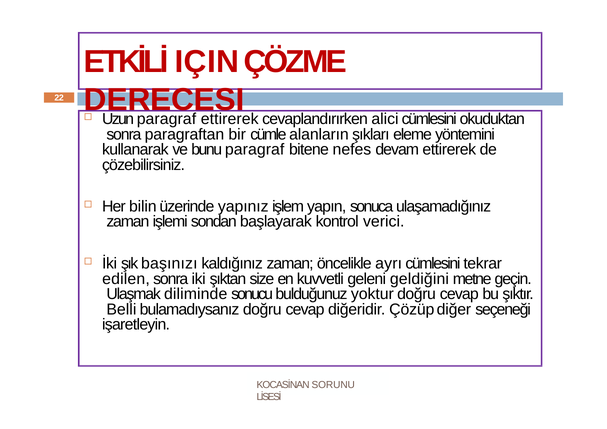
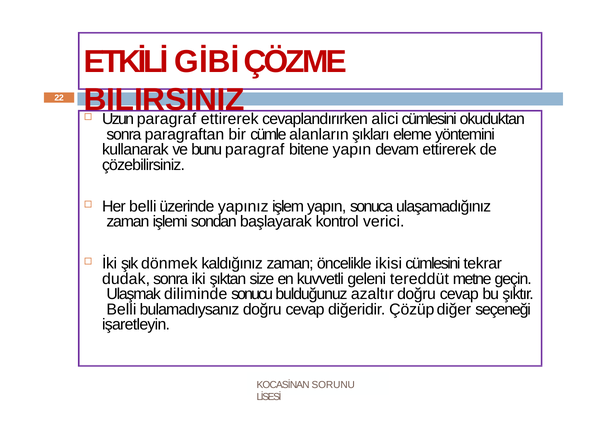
IÇIN: IÇIN -> GİBİ
DERECESI: DERECESI -> BILIRSINIZ
bitene nefes: nefes -> yapın
Her bilin: bilin -> belli
başınızı: başınızı -> dönmek
ayrı: ayrı -> ikisi
edilen: edilen -> dudak
geldiğini: geldiğini -> tereddüt
yoktur: yoktur -> azaltır
